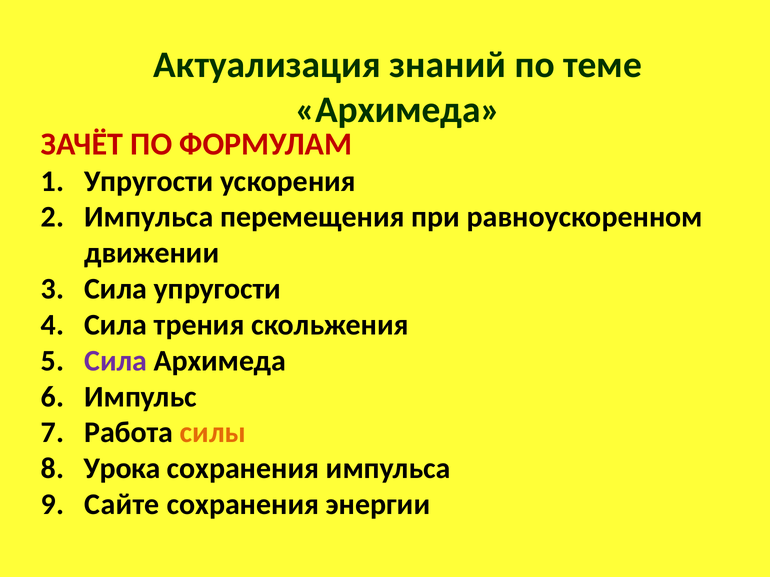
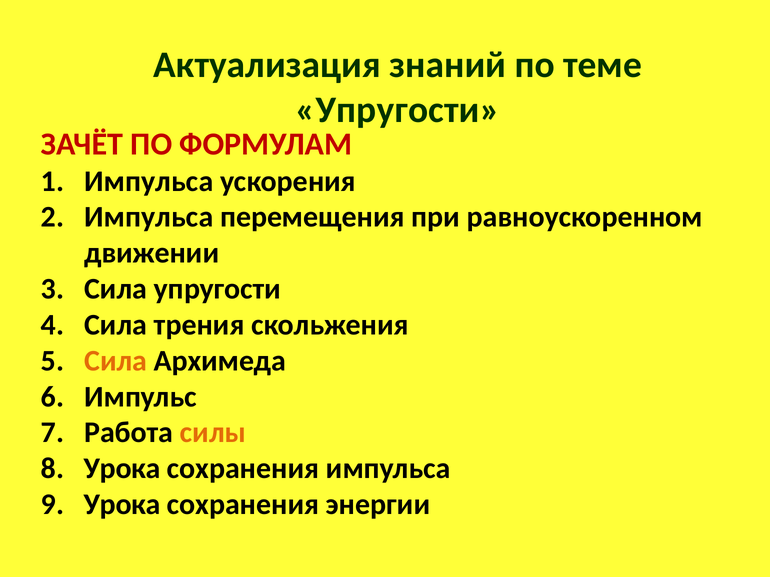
Архимеда at (398, 110): Архимеда -> Упругости
Упругости at (149, 181): Упругости -> Импульса
Сила at (116, 361) colour: purple -> orange
Сайте at (122, 505): Сайте -> Урока
